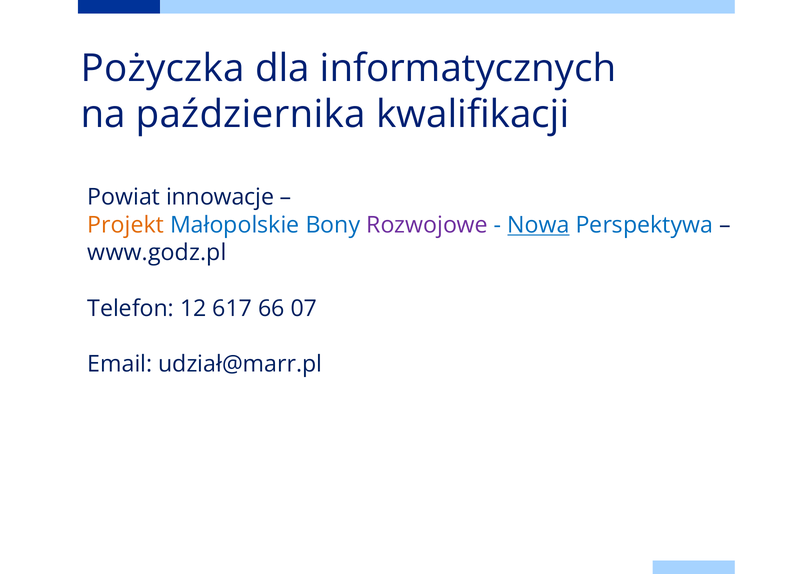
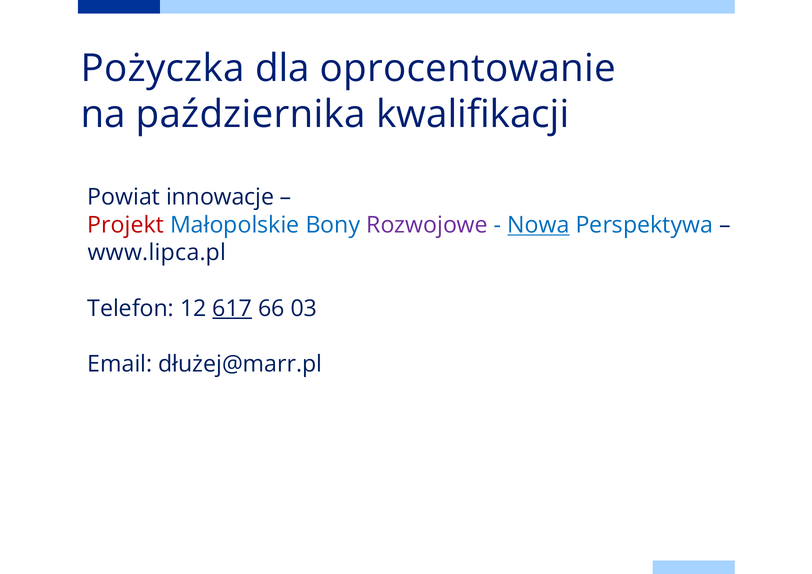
informatycznych: informatycznych -> oprocentowanie
Projekt colour: orange -> red
www.godz.pl: www.godz.pl -> www.lipca.pl
617 underline: none -> present
07: 07 -> 03
udział@marr.pl: udział@marr.pl -> dłużej@marr.pl
